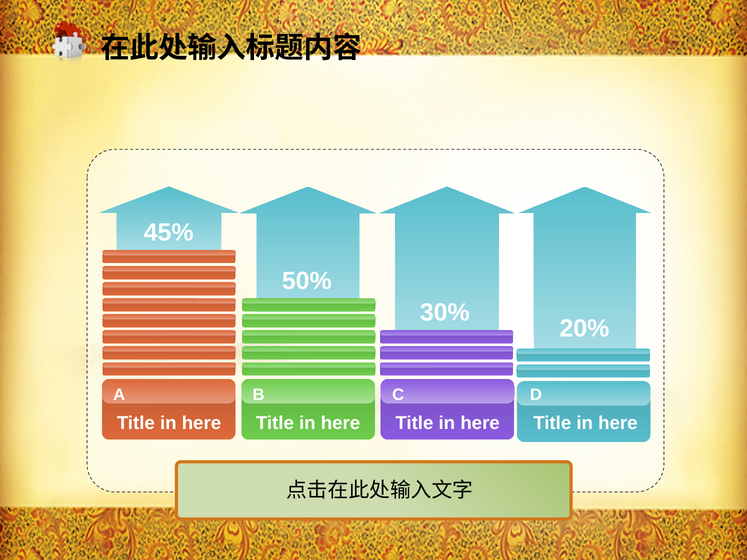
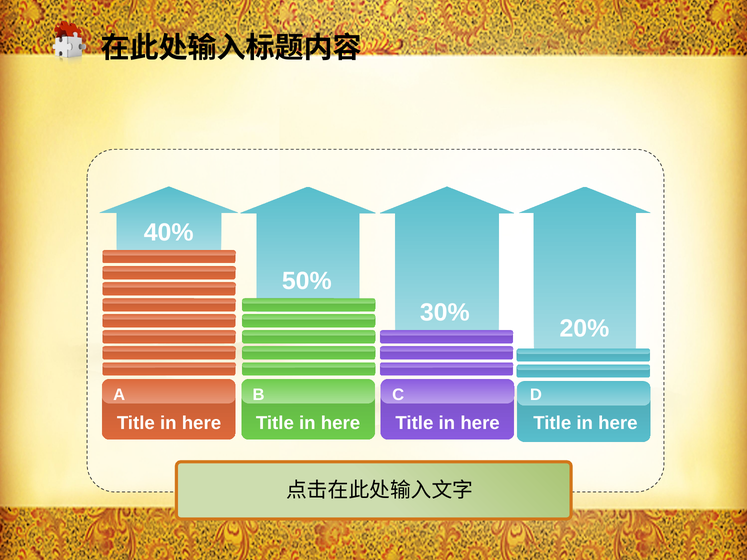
45%: 45% -> 40%
